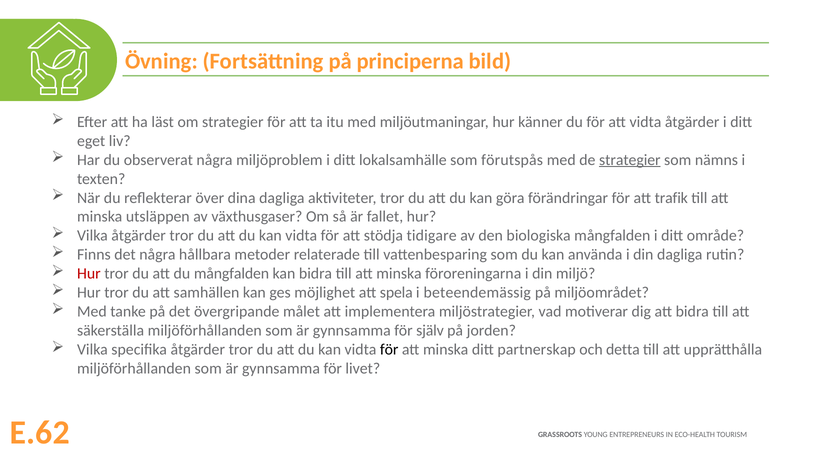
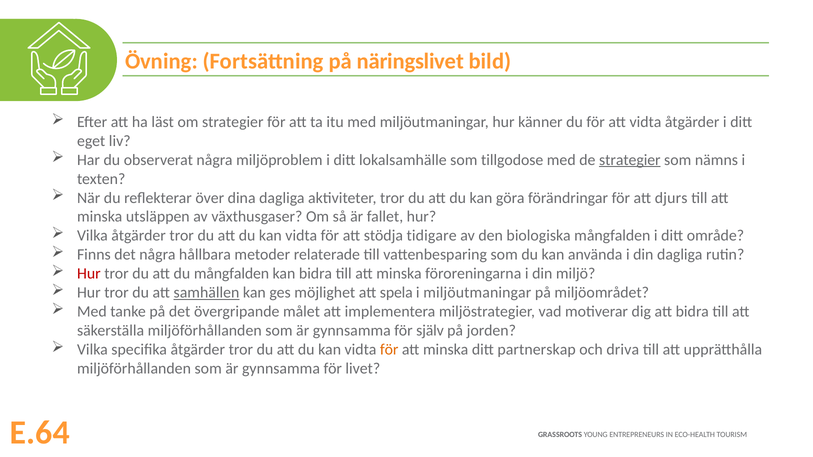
principerna: principerna -> näringslivet
förutspås: förutspås -> tillgodose
trafik: trafik -> djurs
samhällen underline: none -> present
i beteendemässig: beteendemässig -> miljöutmaningar
för at (389, 350) colour: black -> orange
detta: detta -> driva
E.62: E.62 -> E.64
